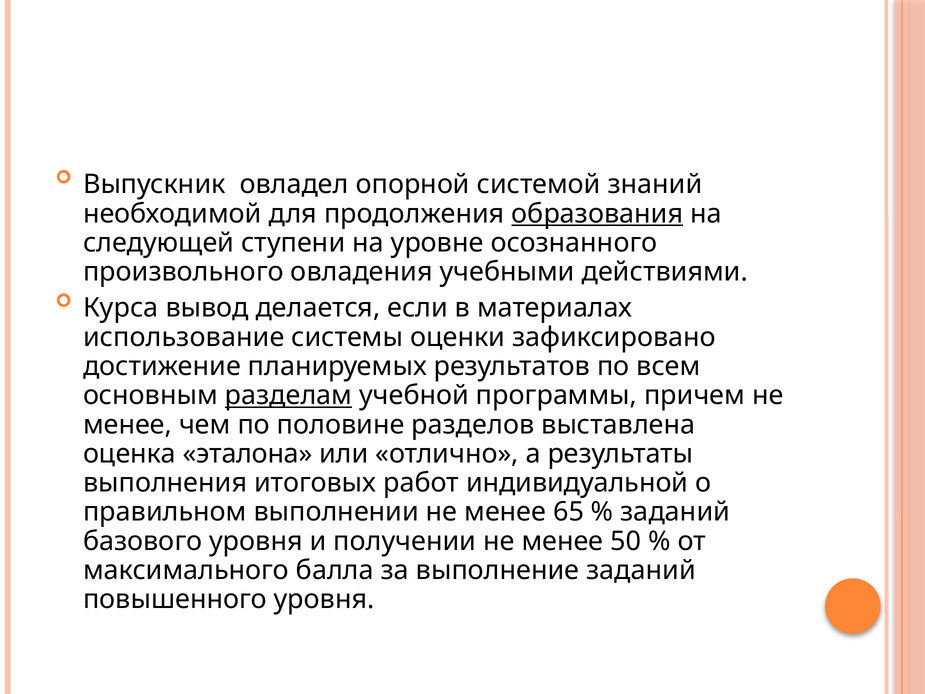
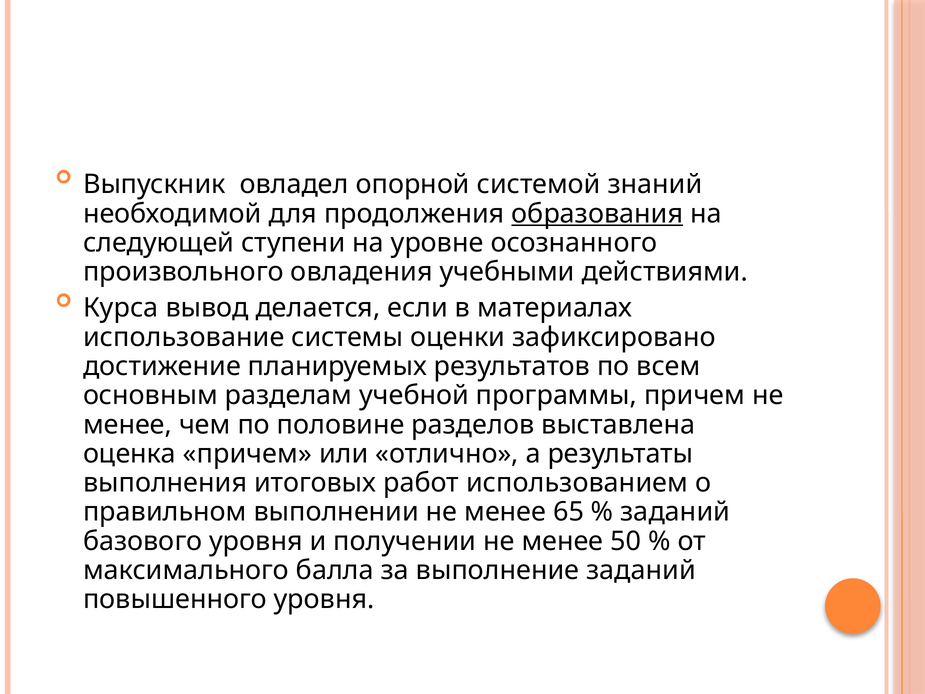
разделам underline: present -> none
оценка эталона: эталона -> причем
индивидуальной: индивидуальной -> использованием
